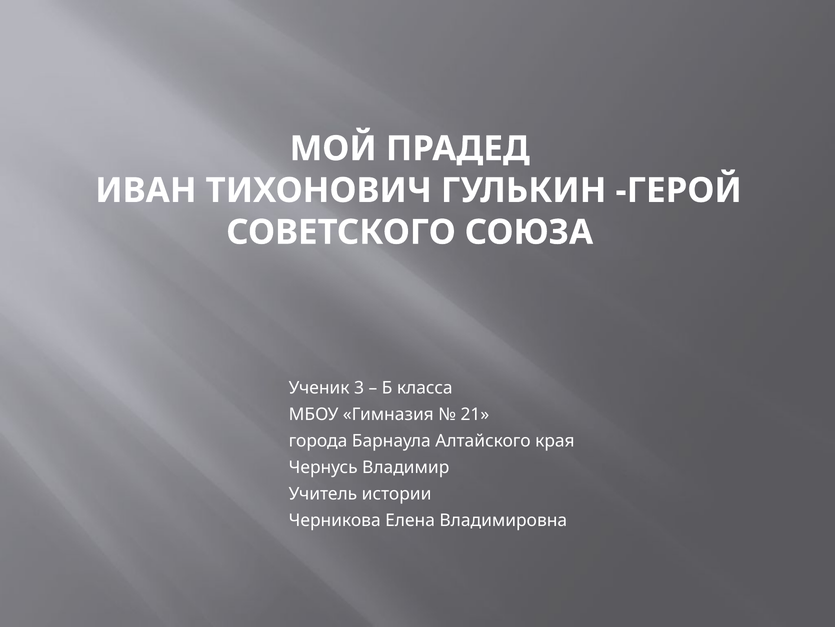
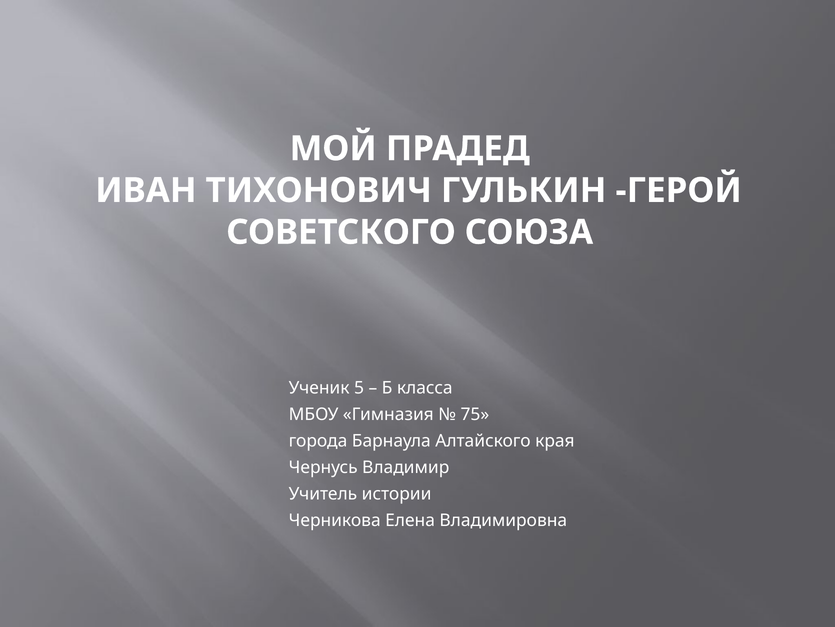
3: 3 -> 5
21: 21 -> 75
